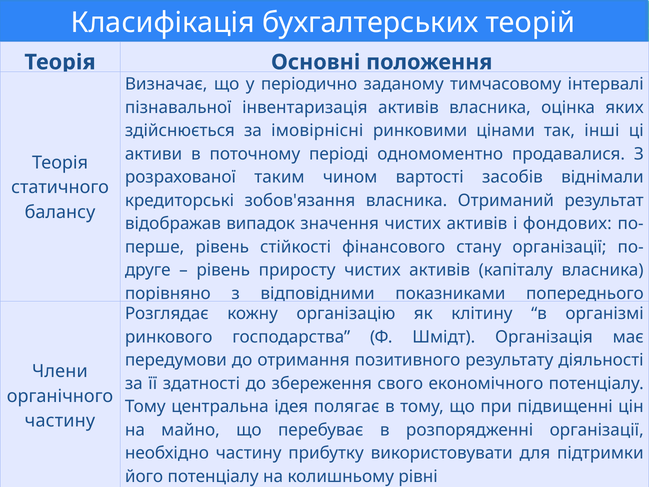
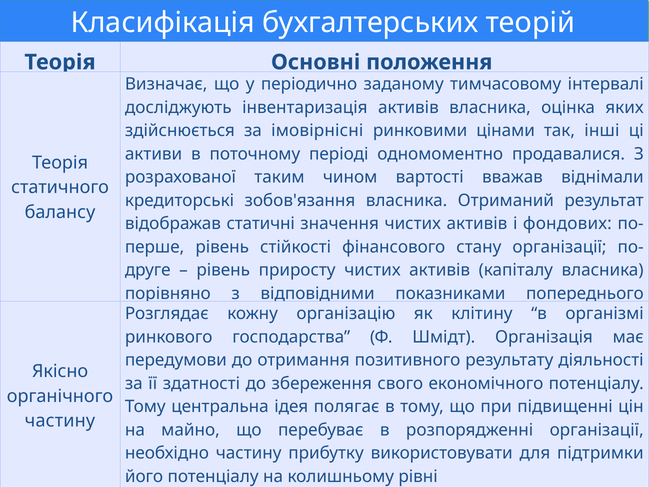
пізнавальної: пізнавальної -> досліджують
засобів: засобів -> вважав
випадок: випадок -> статичні
Члени: Члени -> Якісно
